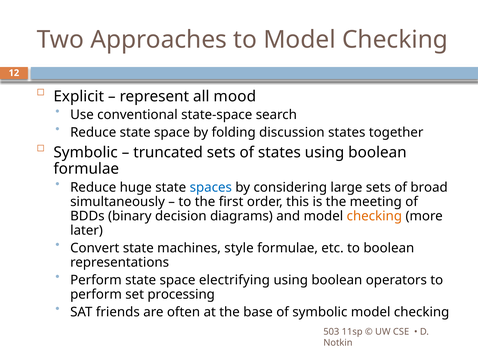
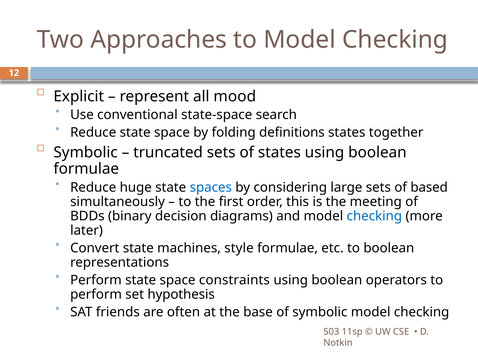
discussion: discussion -> definitions
broad: broad -> based
checking at (374, 216) colour: orange -> blue
electrifying: electrifying -> constraints
processing: processing -> hypothesis
